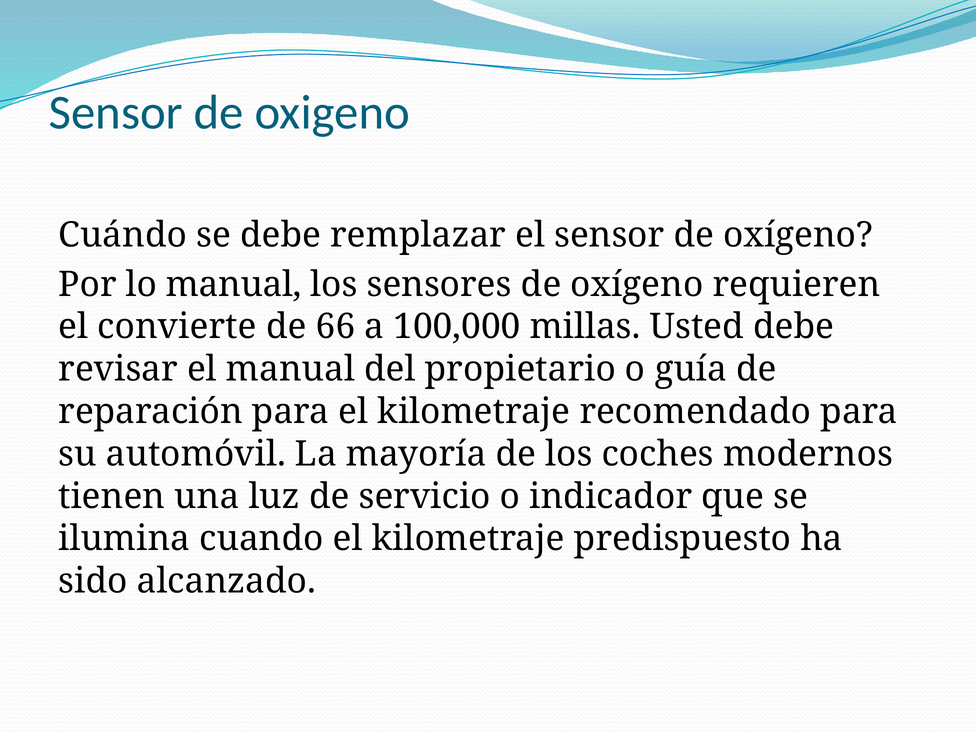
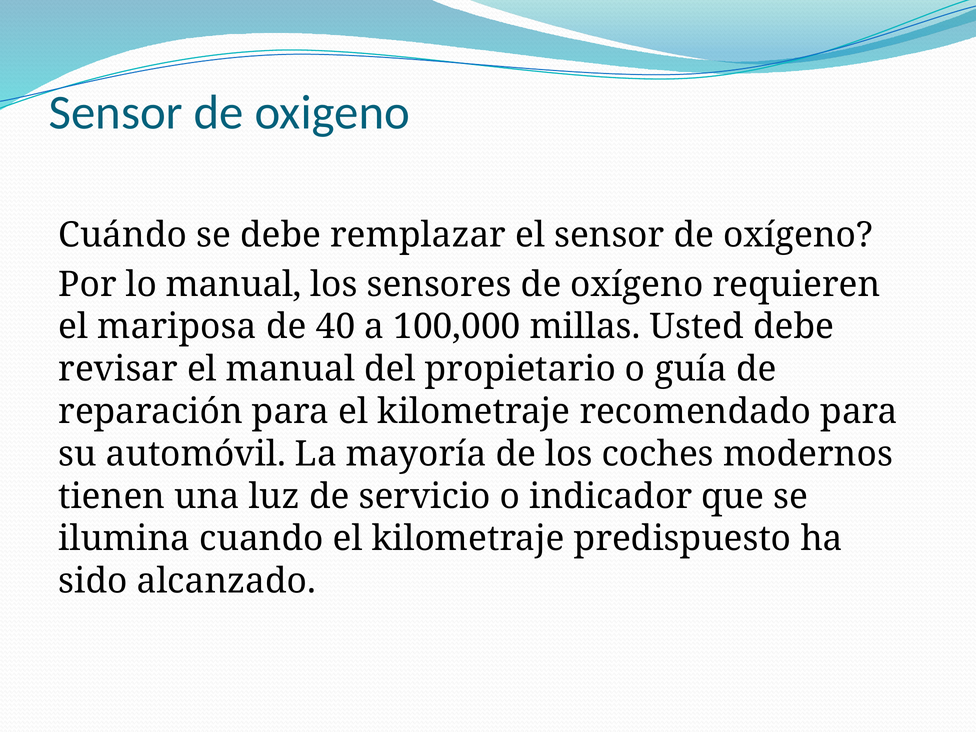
convierte: convierte -> mariposa
66: 66 -> 40
